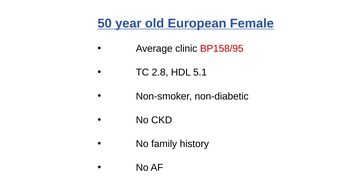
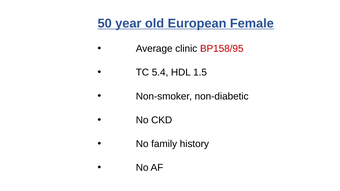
2.8: 2.8 -> 5.4
5.1: 5.1 -> 1.5
